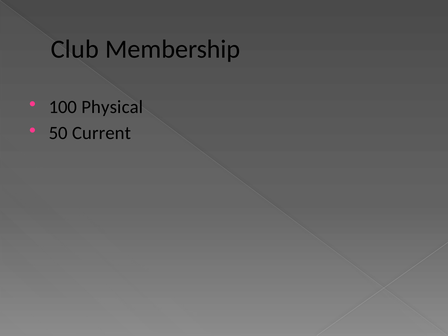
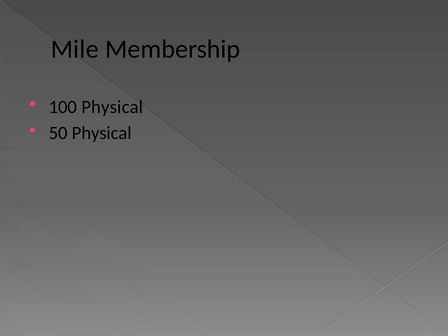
Club: Club -> Mile
50 Current: Current -> Physical
